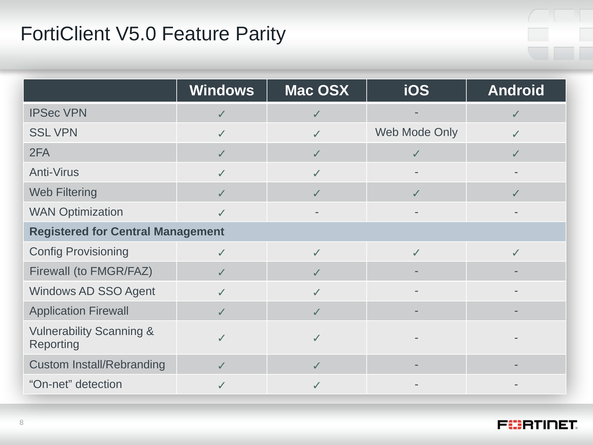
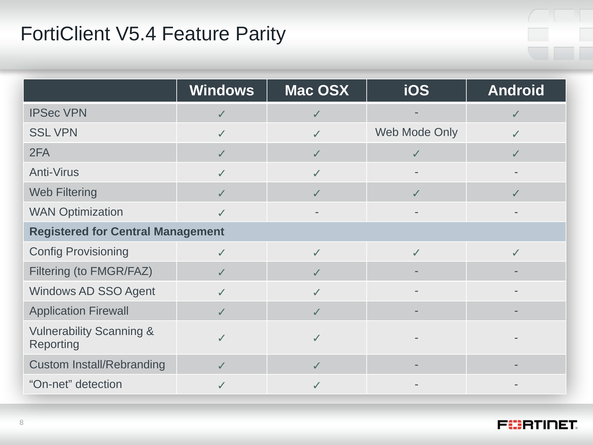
V5.0: V5.0 -> V5.4
Firewall at (50, 271): Firewall -> Filtering
